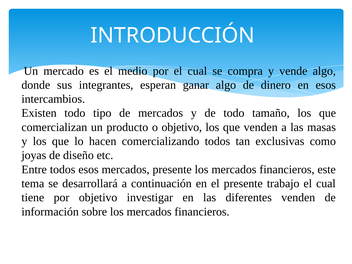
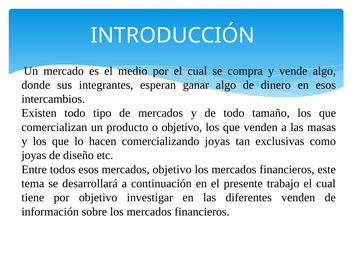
comercializando todos: todos -> joyas
mercados presente: presente -> objetivo
